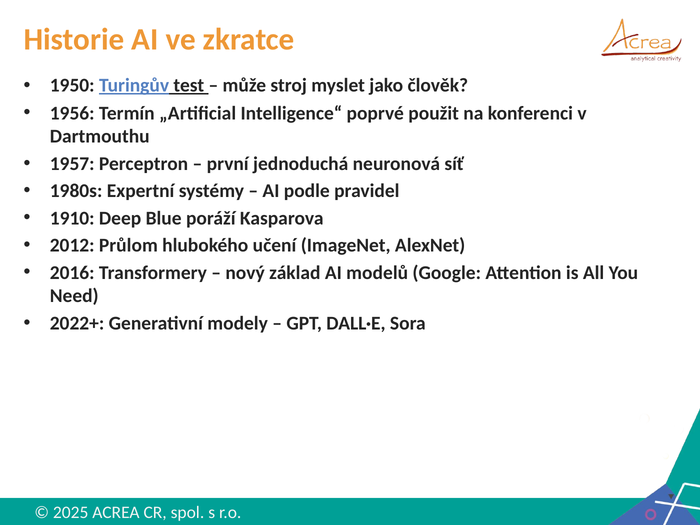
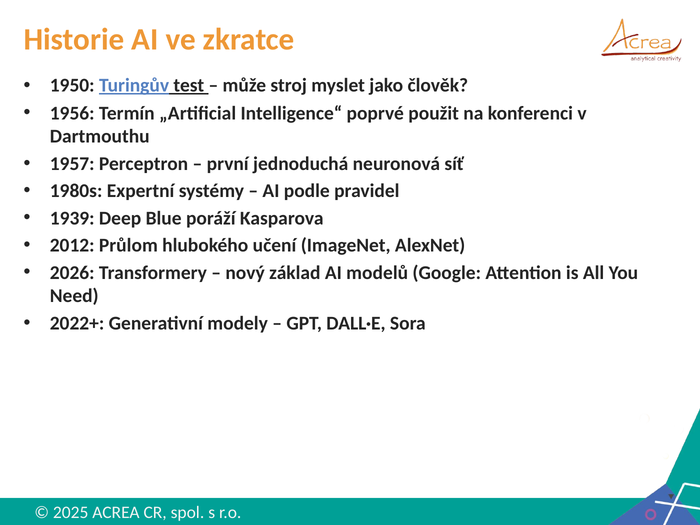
1910: 1910 -> 1939
2016: 2016 -> 2026
